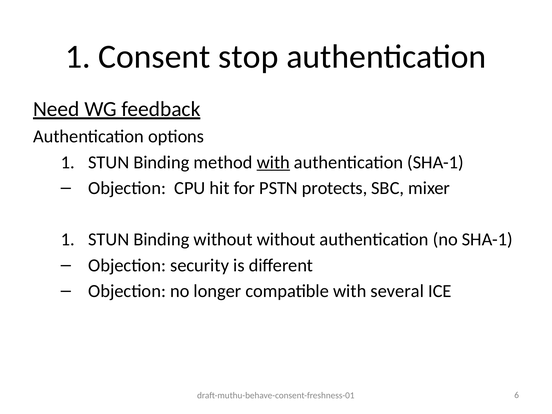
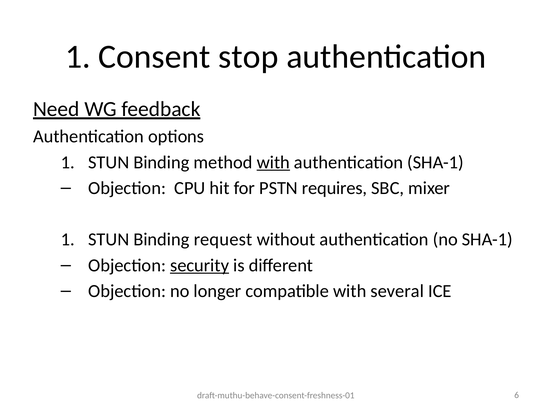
protects: protects -> requires
Binding without: without -> request
security underline: none -> present
